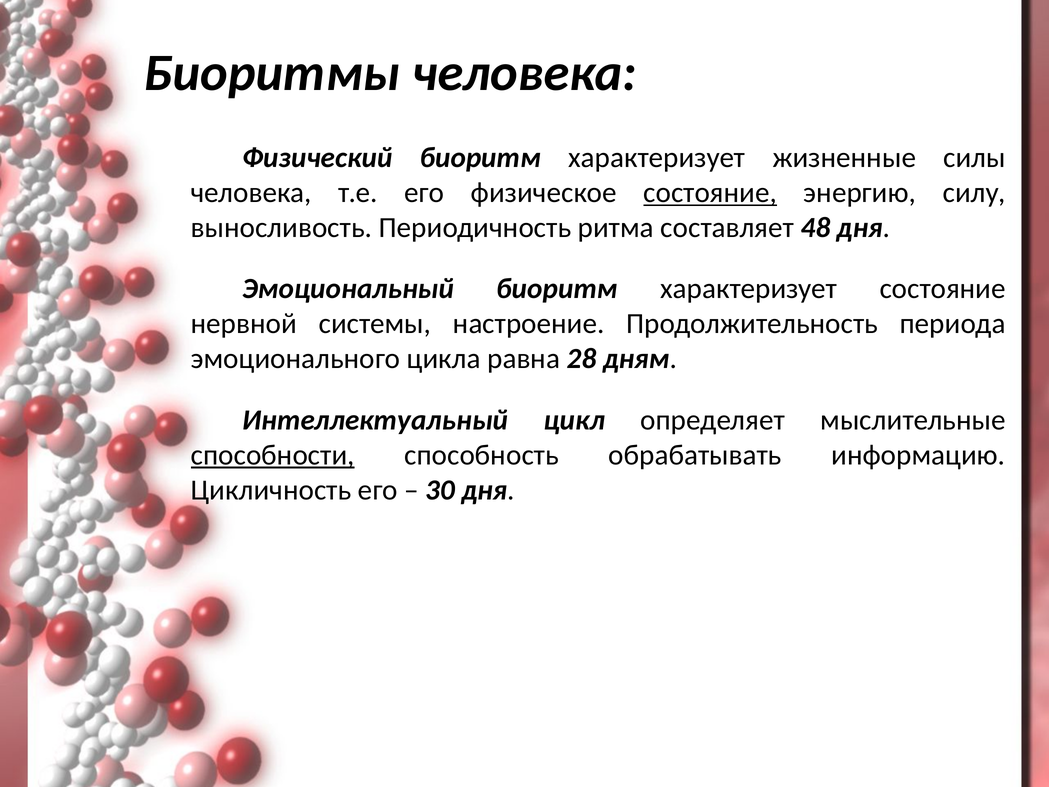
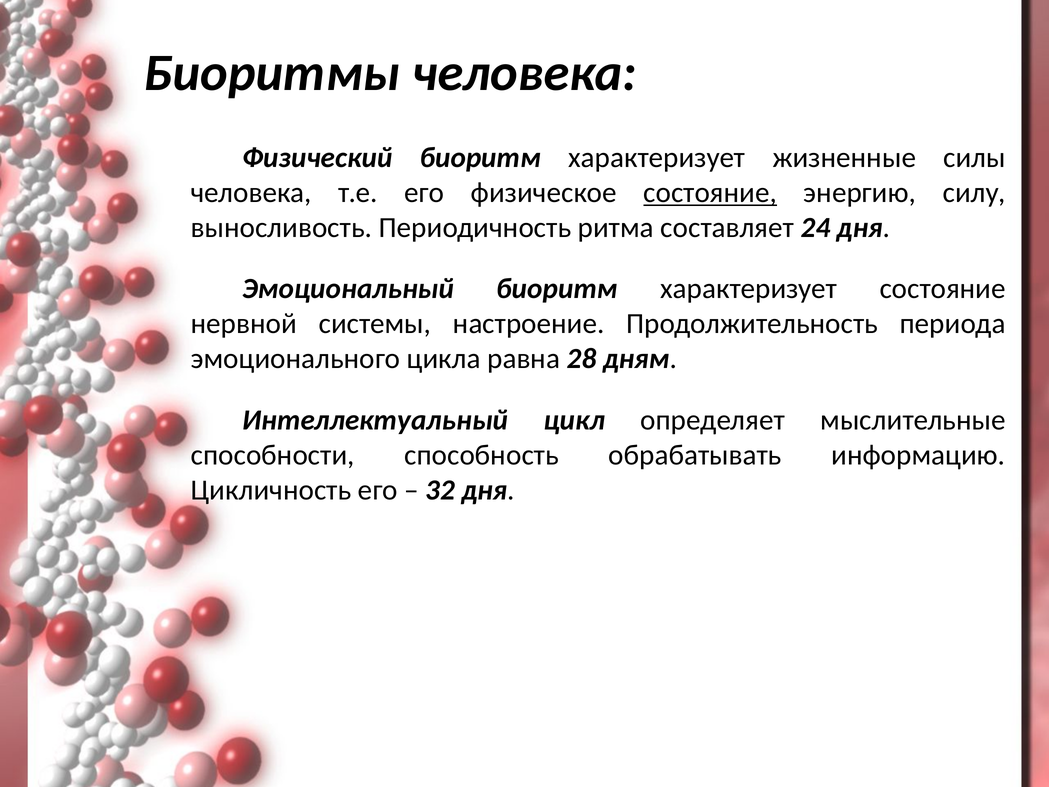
48: 48 -> 24
способности underline: present -> none
30: 30 -> 32
